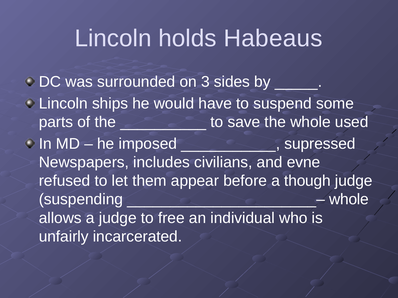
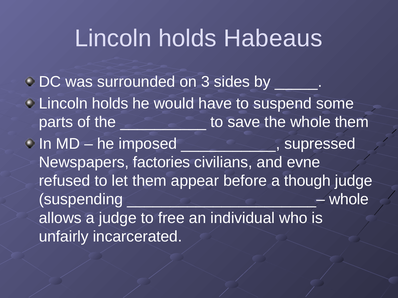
ships at (110, 104): ships -> holds
whole used: used -> them
includes: includes -> factories
